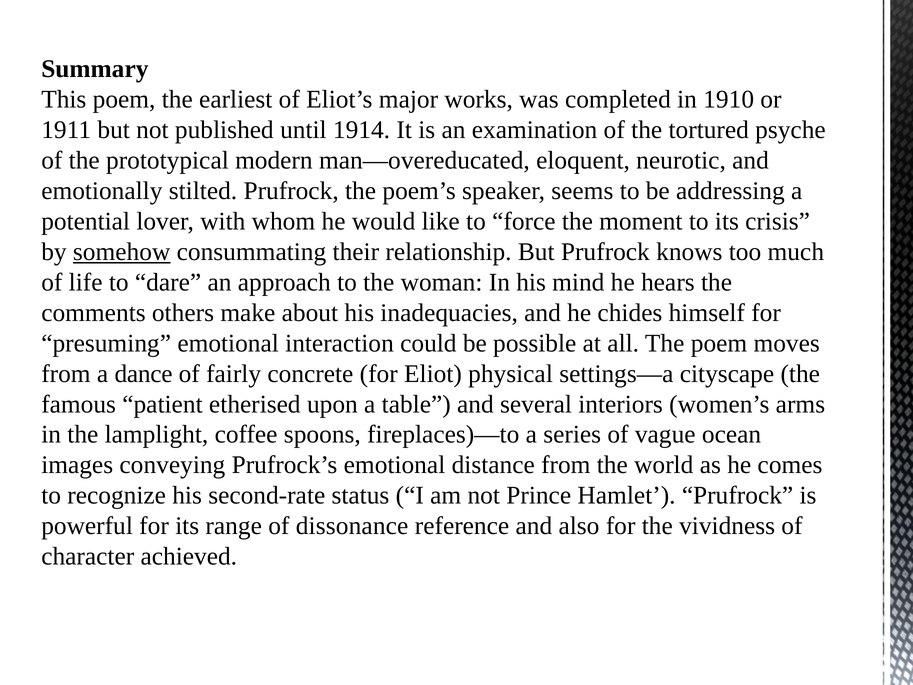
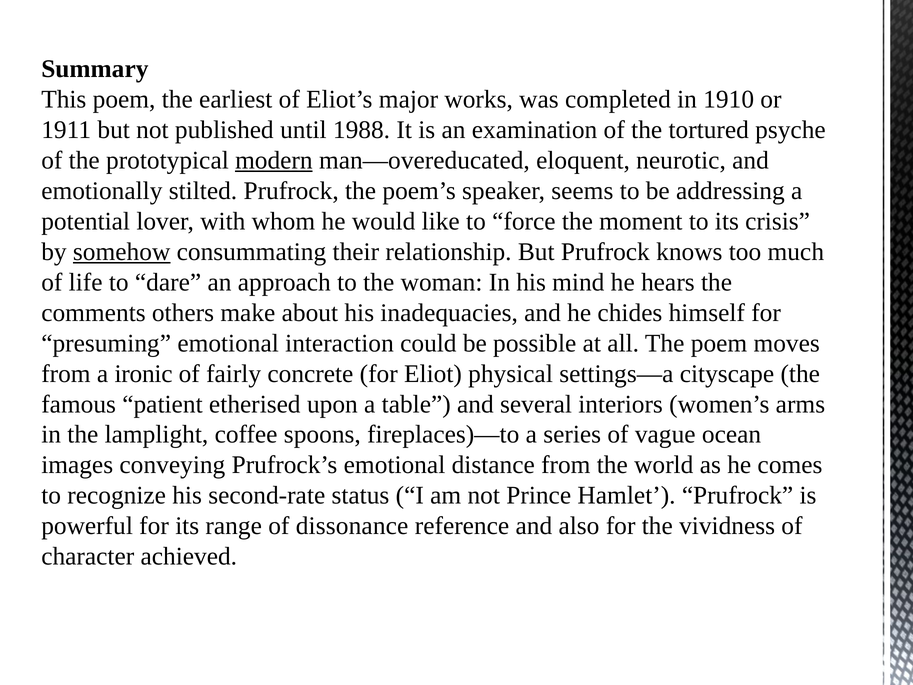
1914: 1914 -> 1988
modern underline: none -> present
dance: dance -> ironic
